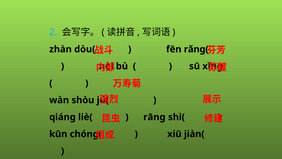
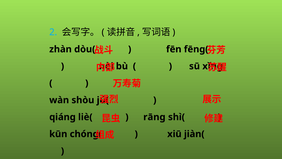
rǎnɡ(: rǎnɡ( -> fēnɡ(
